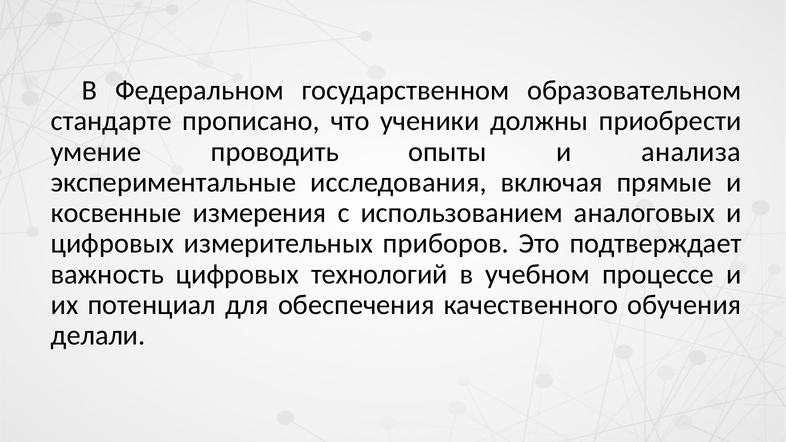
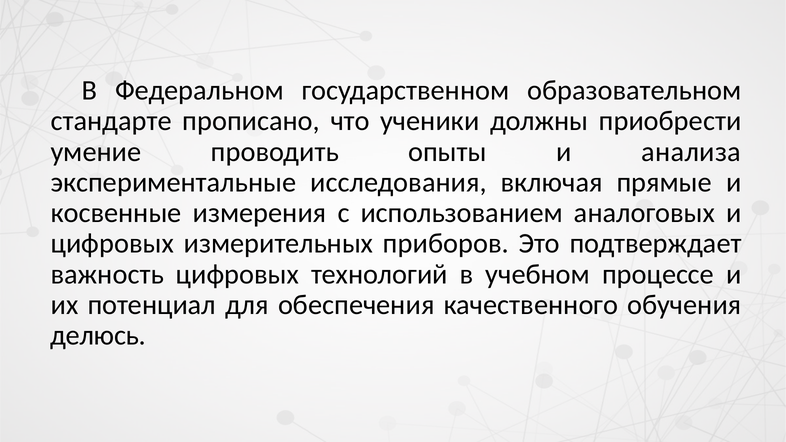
делали: делали -> делюсь
